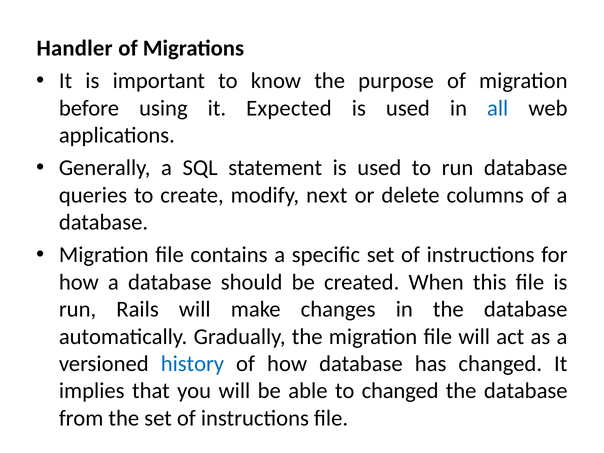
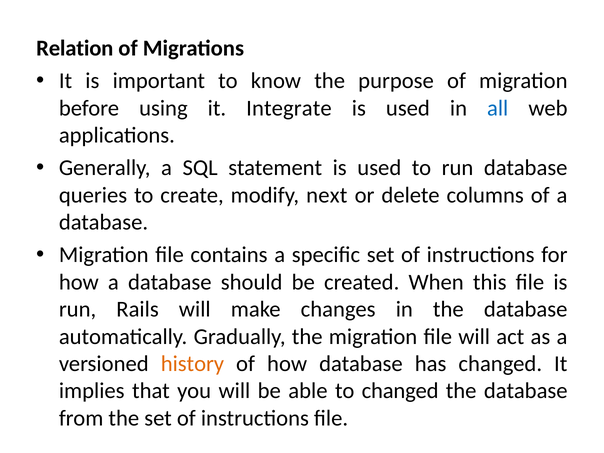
Handler: Handler -> Relation
Expected: Expected -> Integrate
history colour: blue -> orange
